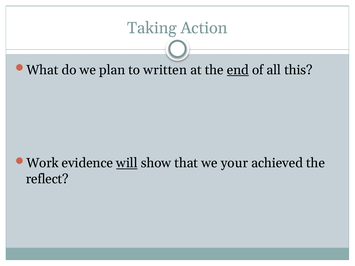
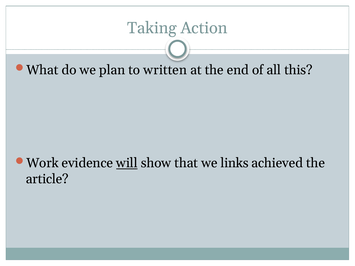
end underline: present -> none
your: your -> links
reflect: reflect -> article
